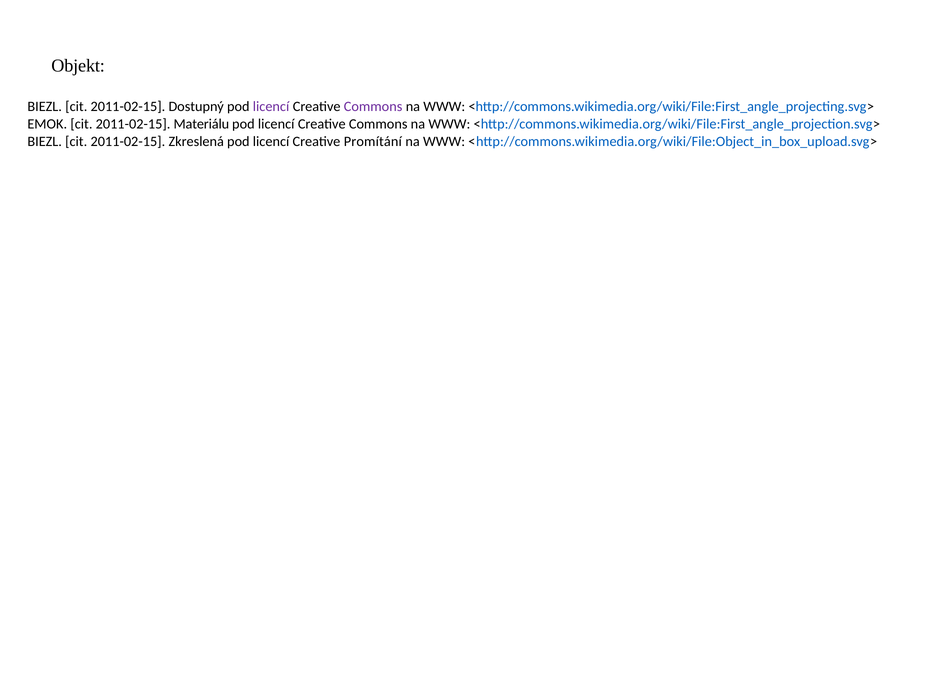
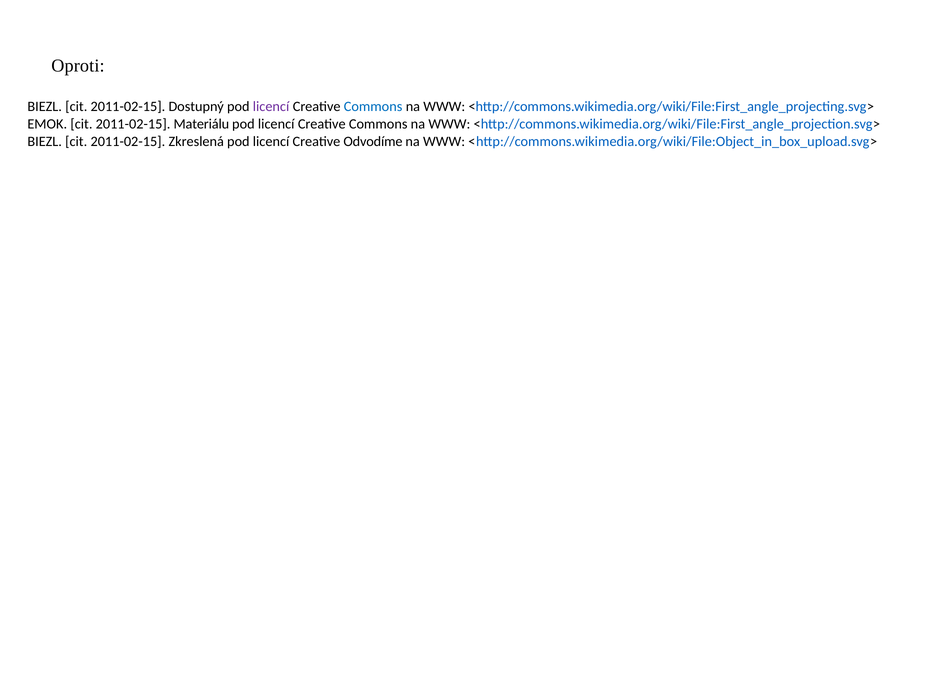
Objekt: Objekt -> Oproti
Commons at (373, 107) colour: purple -> blue
Promítání: Promítání -> Odvodíme
